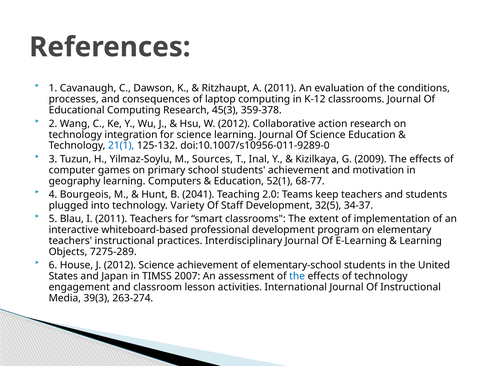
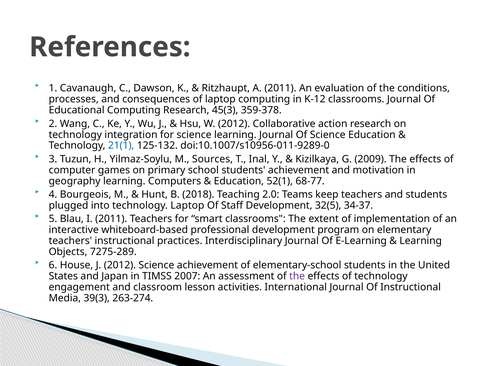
2041: 2041 -> 2018
technology Variety: Variety -> Laptop
the at (297, 276) colour: blue -> purple
